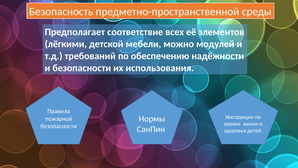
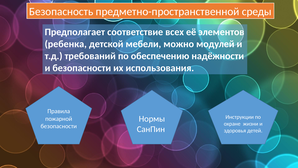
лёгкими: лёгкими -> ребенка
